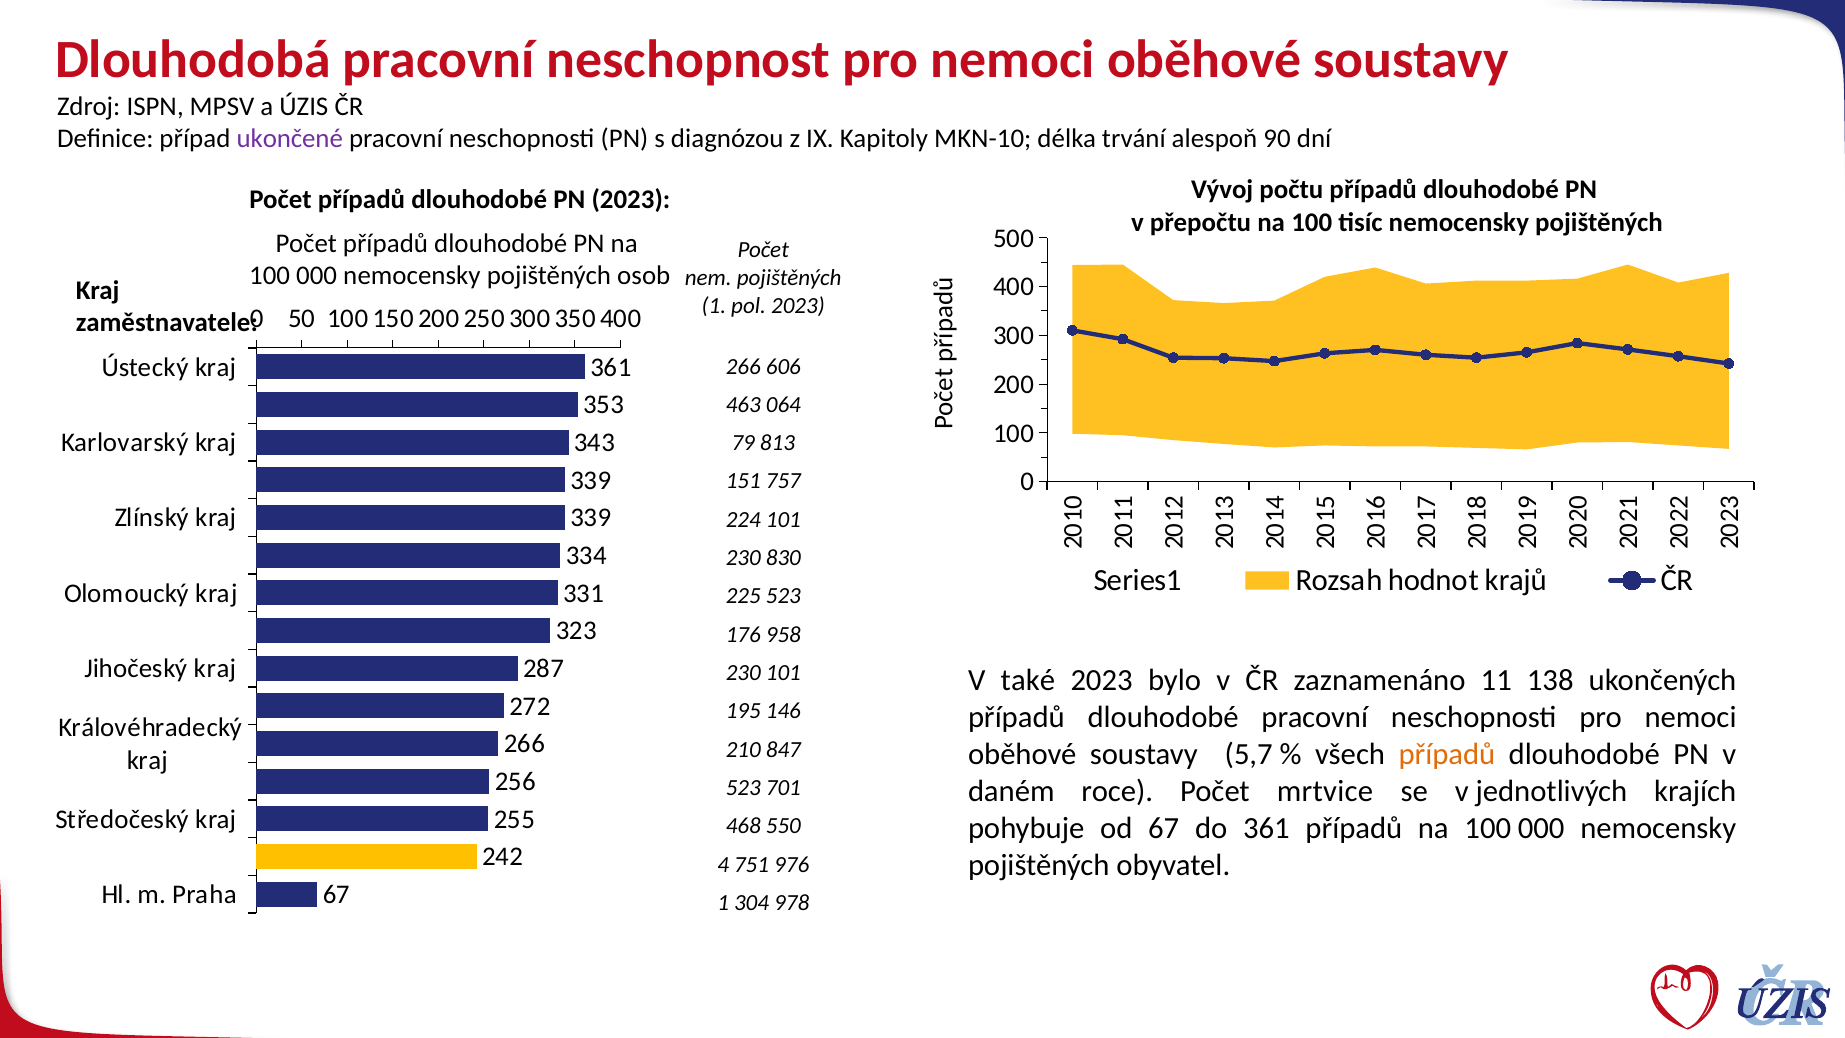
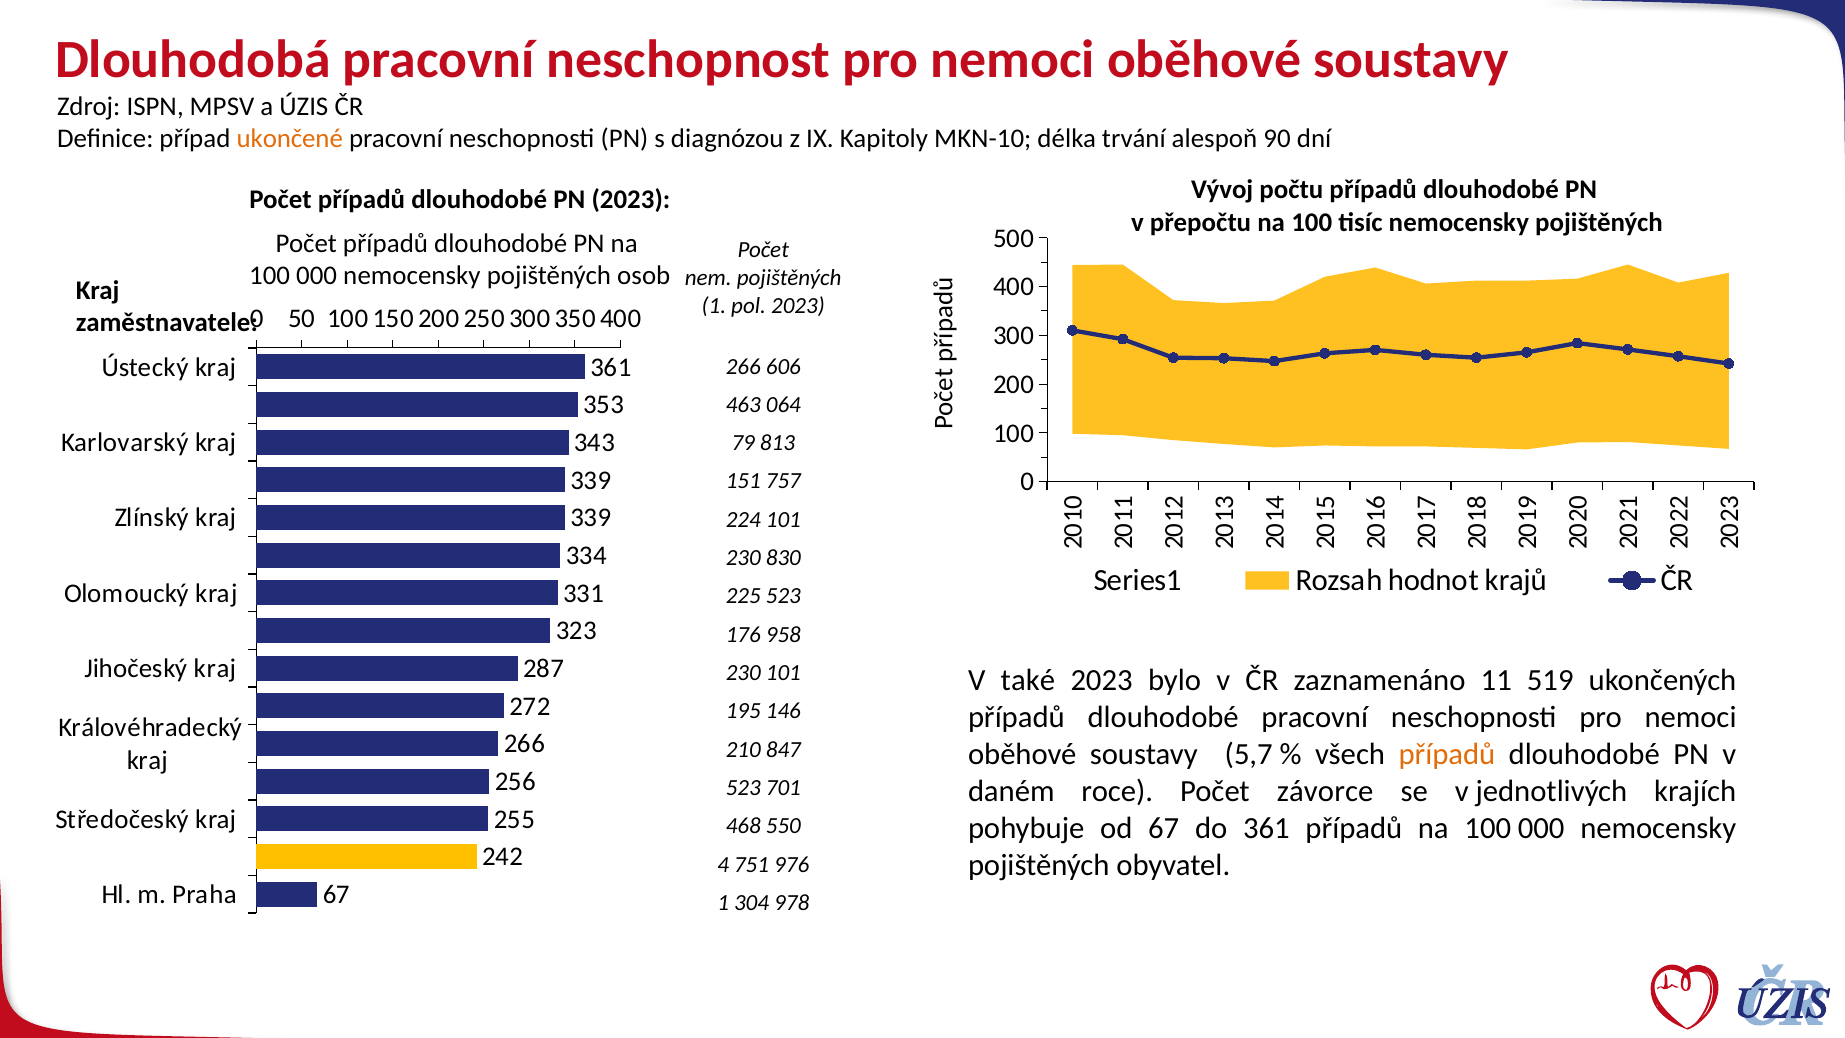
ukončené colour: purple -> orange
138: 138 -> 519
mrtvice: mrtvice -> závorce
